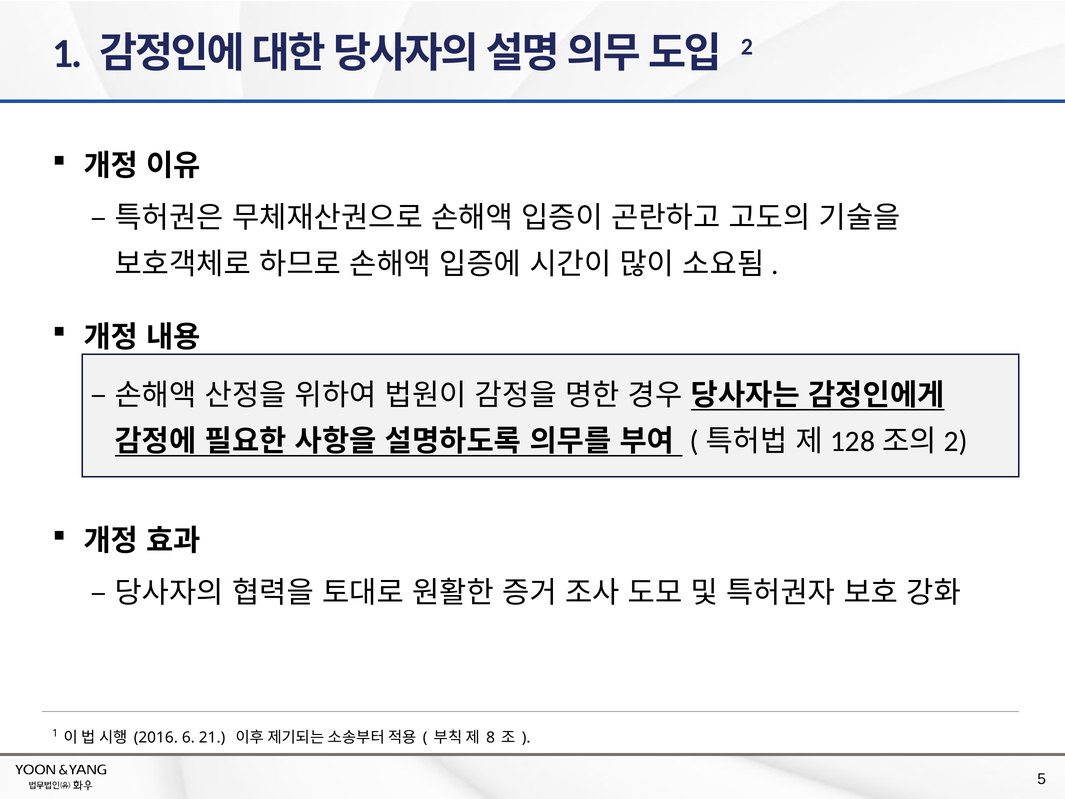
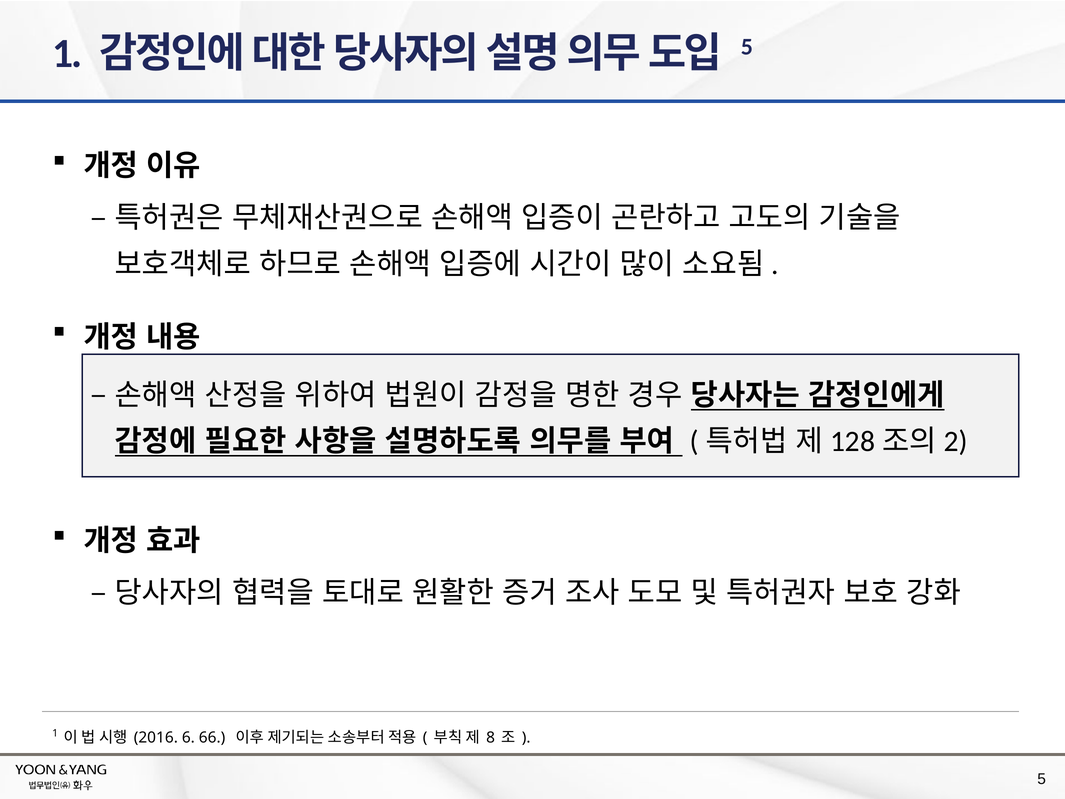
2 at (747, 47): 2 -> 5
21: 21 -> 66
